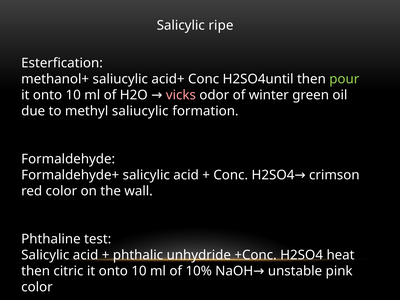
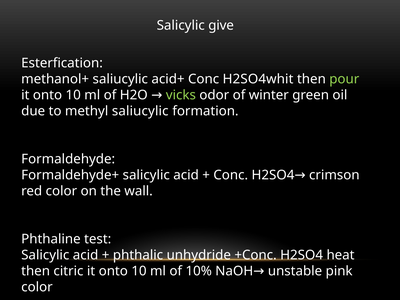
ripe: ripe -> give
H2SO4until: H2SO4until -> H2SO4whit
vicks colour: pink -> light green
